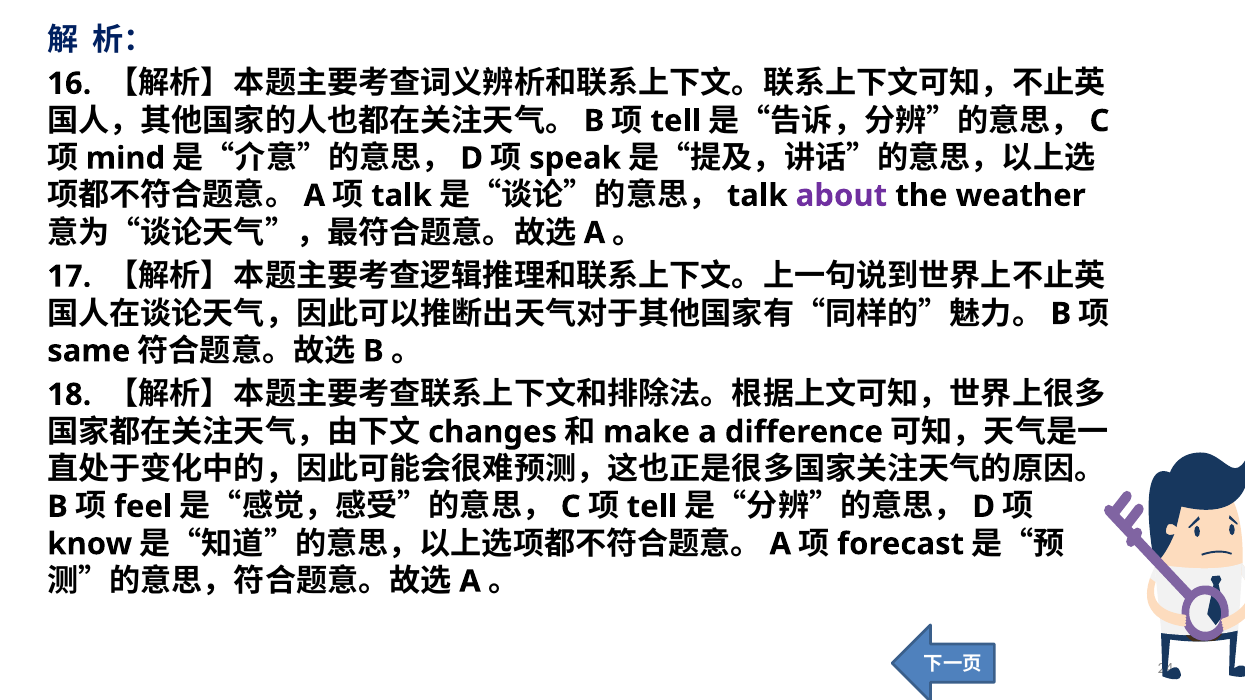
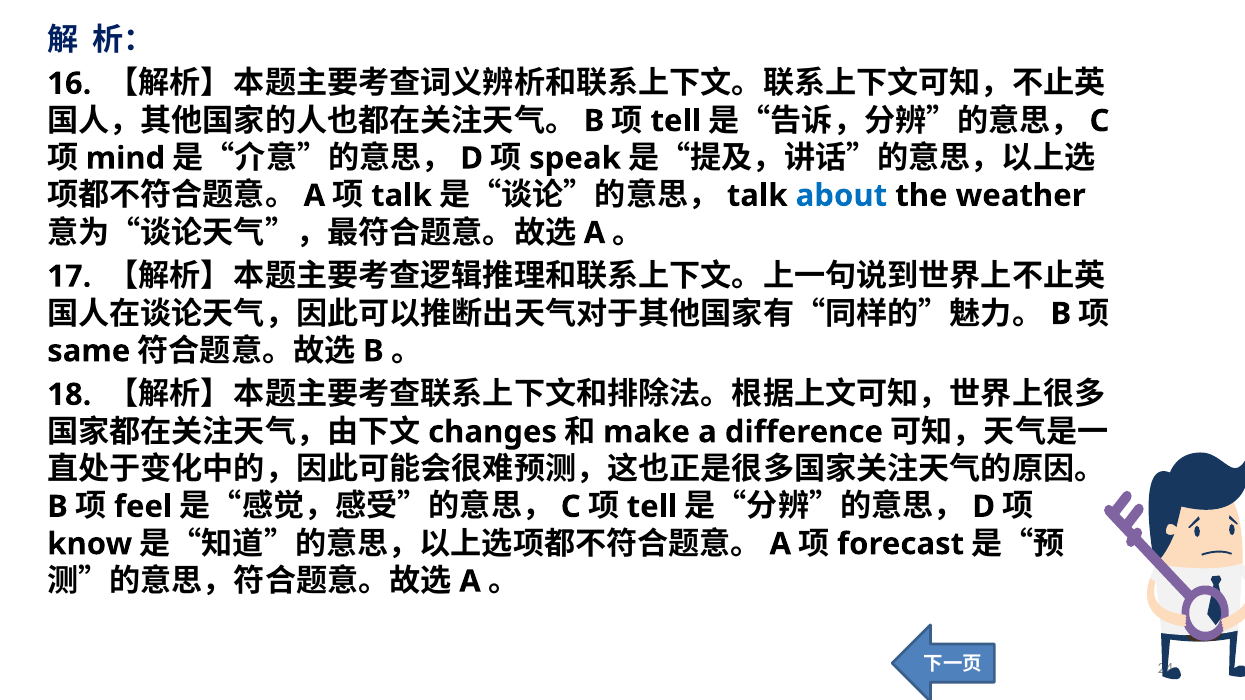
about colour: purple -> blue
